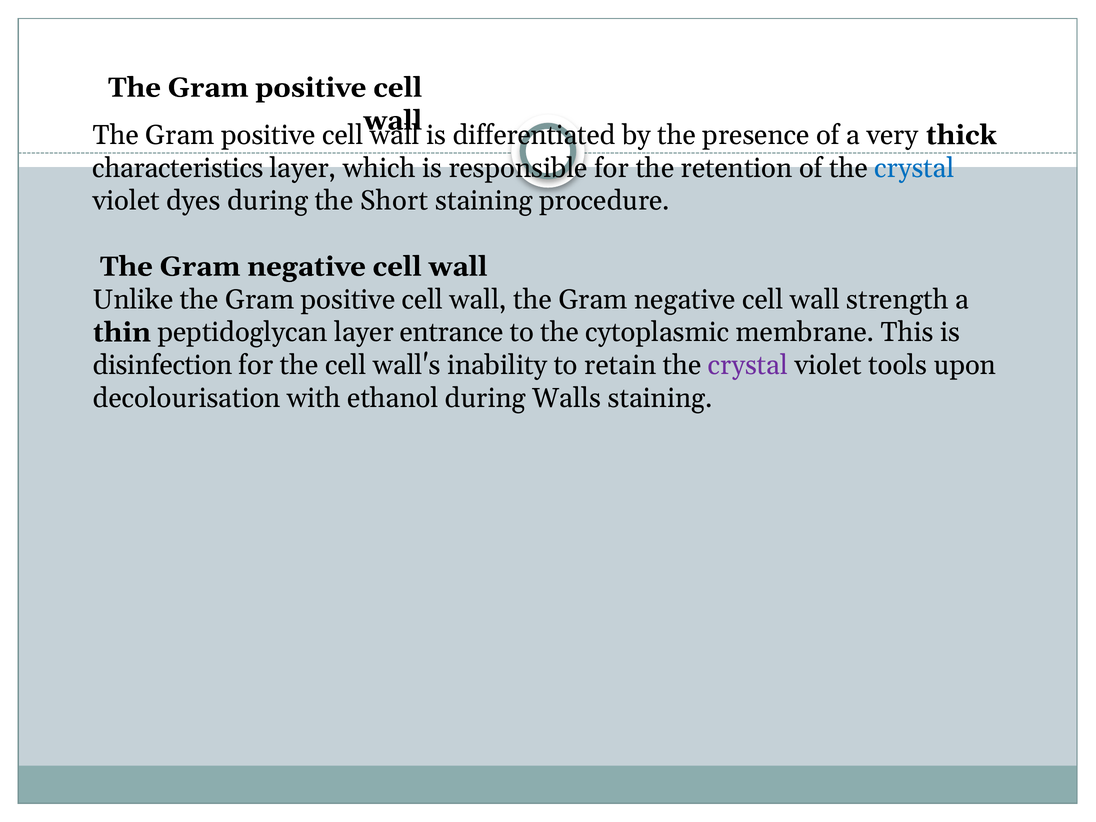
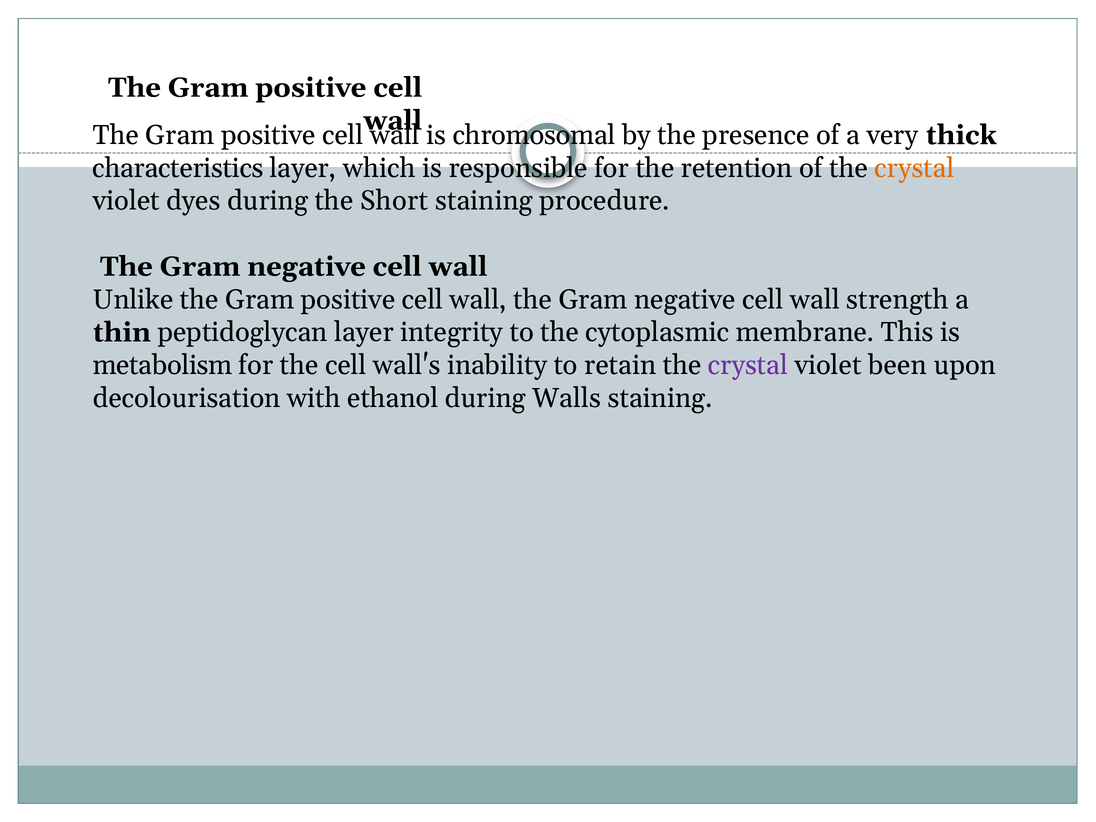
differentiated: differentiated -> chromosomal
crystal at (914, 168) colour: blue -> orange
entrance: entrance -> integrity
disinfection: disinfection -> metabolism
tools: tools -> been
